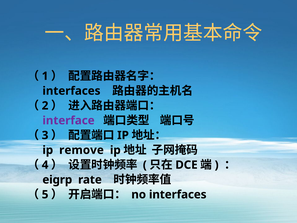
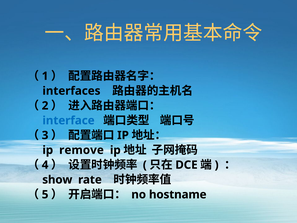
interface colour: purple -> blue
eigrp: eigrp -> show
no interfaces: interfaces -> hostname
